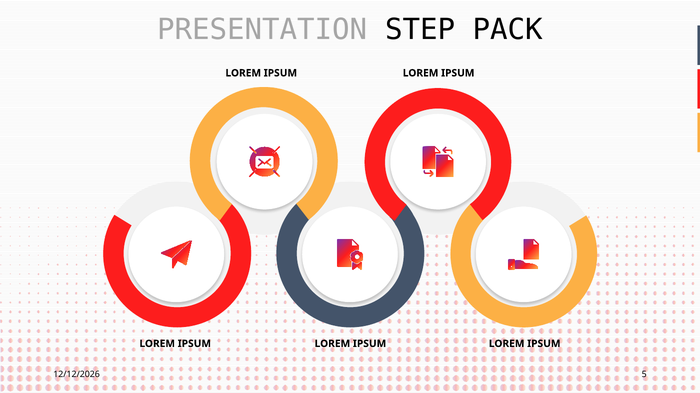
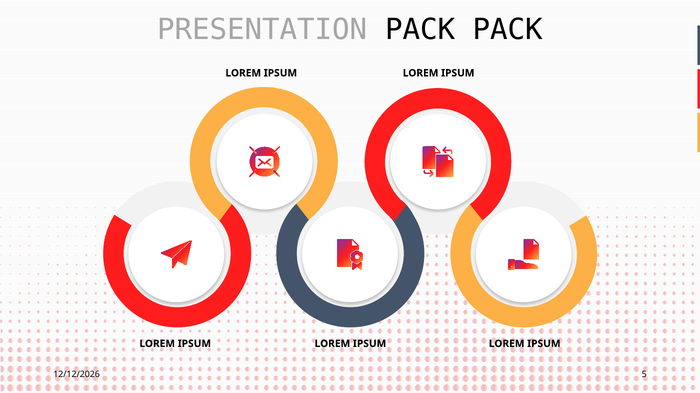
PRESENTATION STEP: STEP -> PACK
